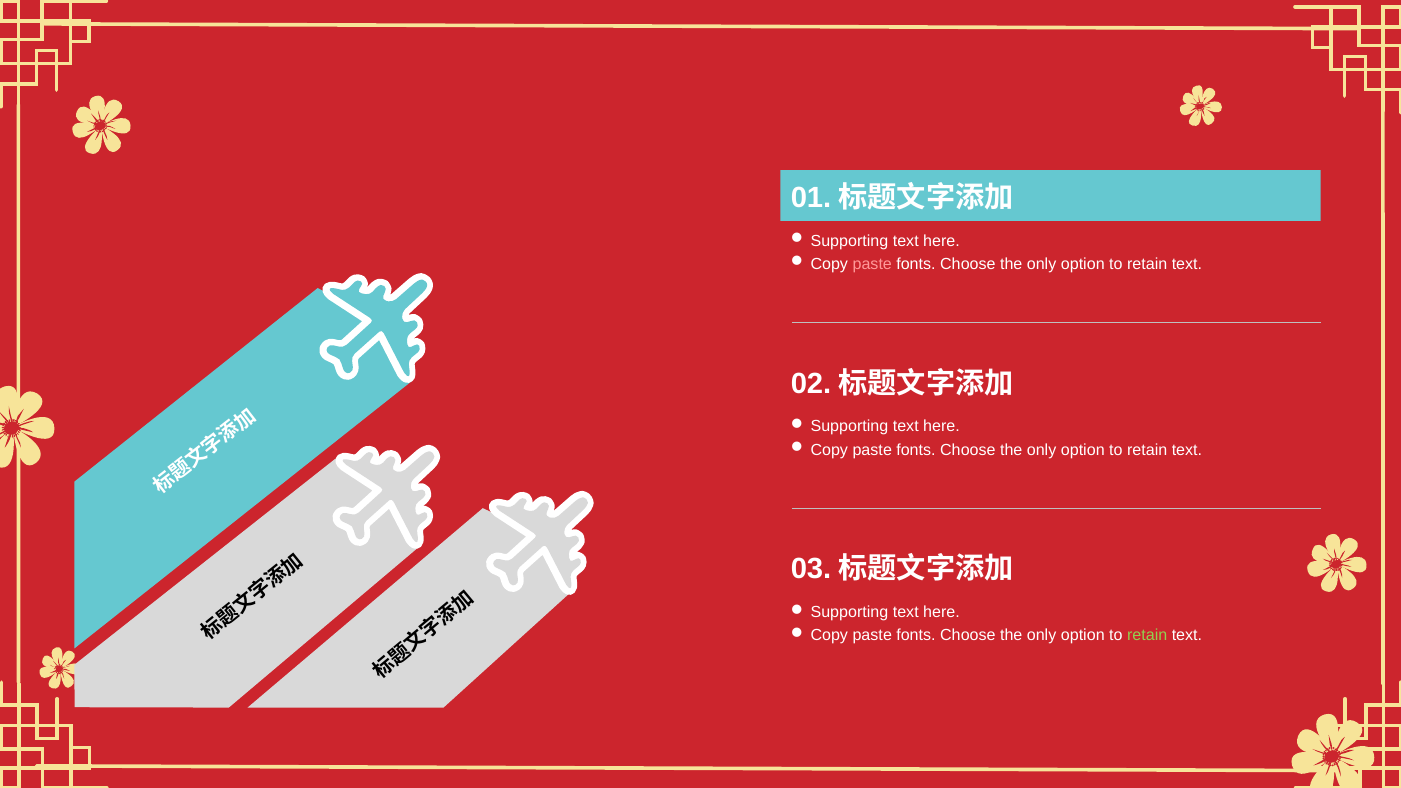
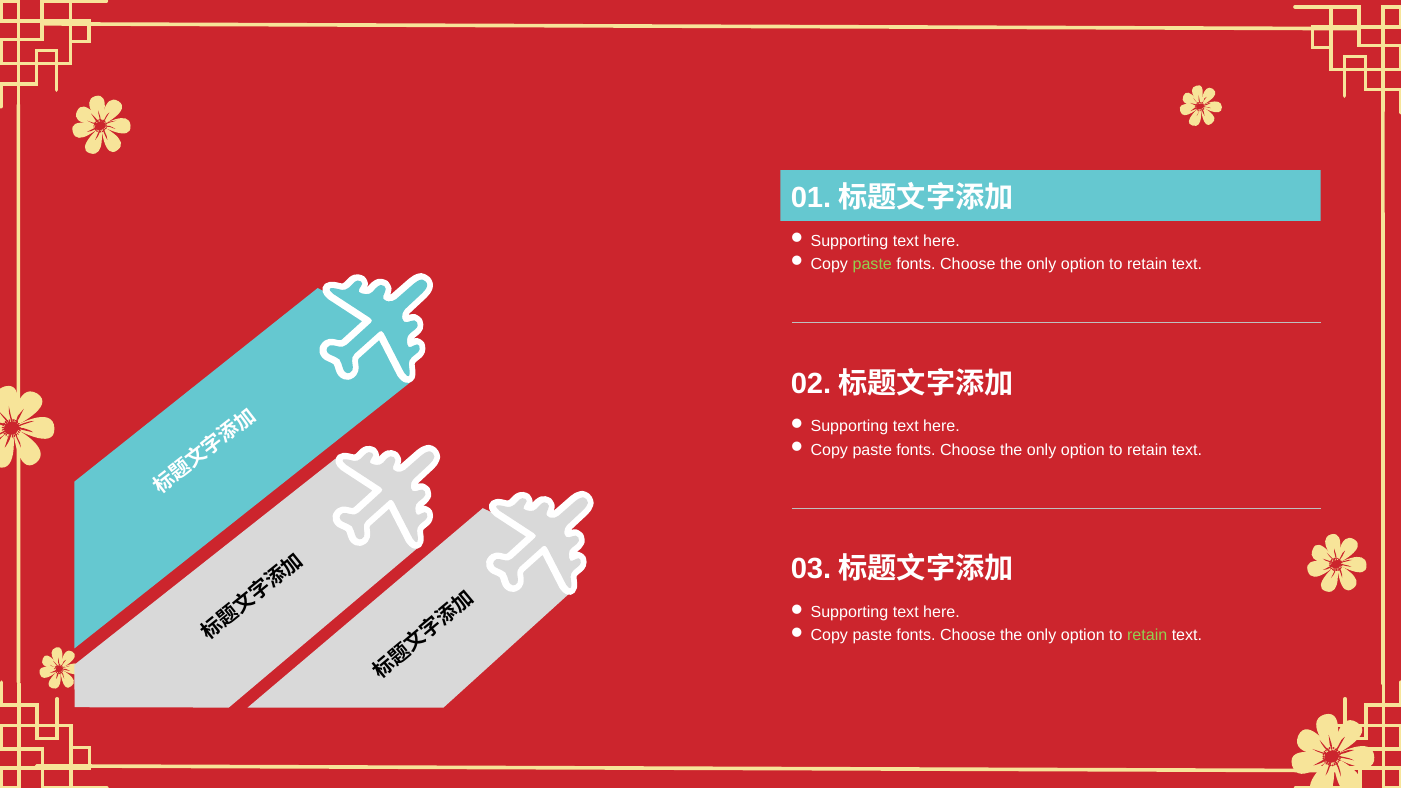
paste at (872, 264) colour: pink -> light green
